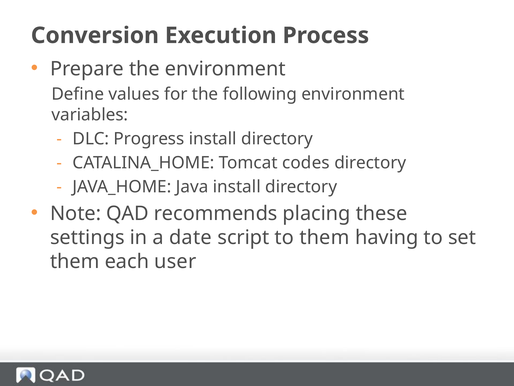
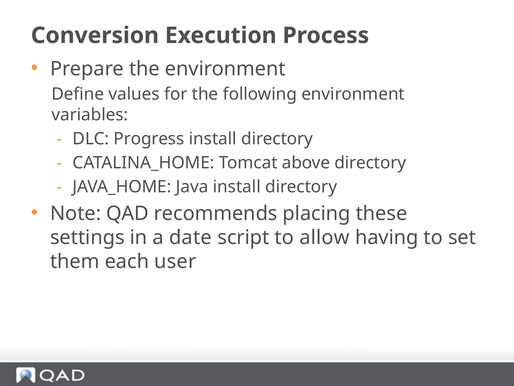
codes: codes -> above
to them: them -> allow
